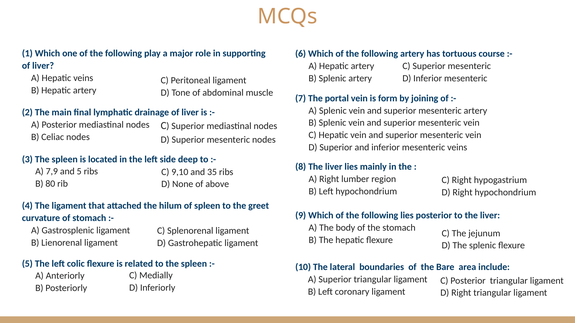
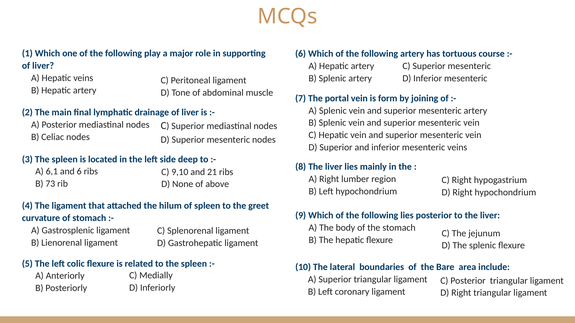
7,9: 7,9 -> 6,1
and 5: 5 -> 6
35: 35 -> 21
80: 80 -> 73
